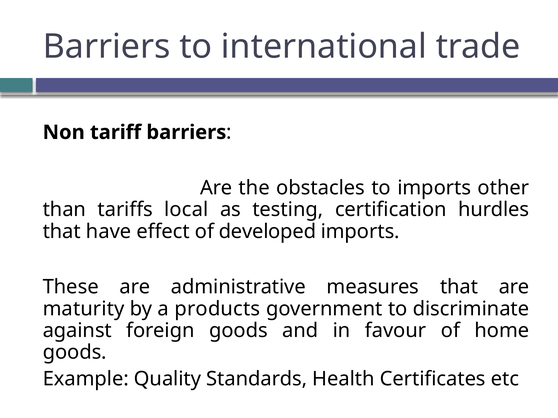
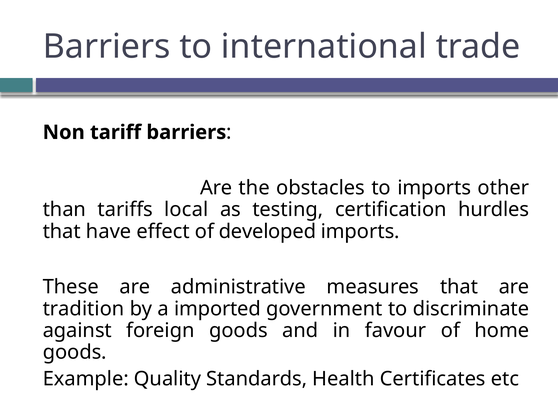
maturity: maturity -> tradition
products: products -> imported
